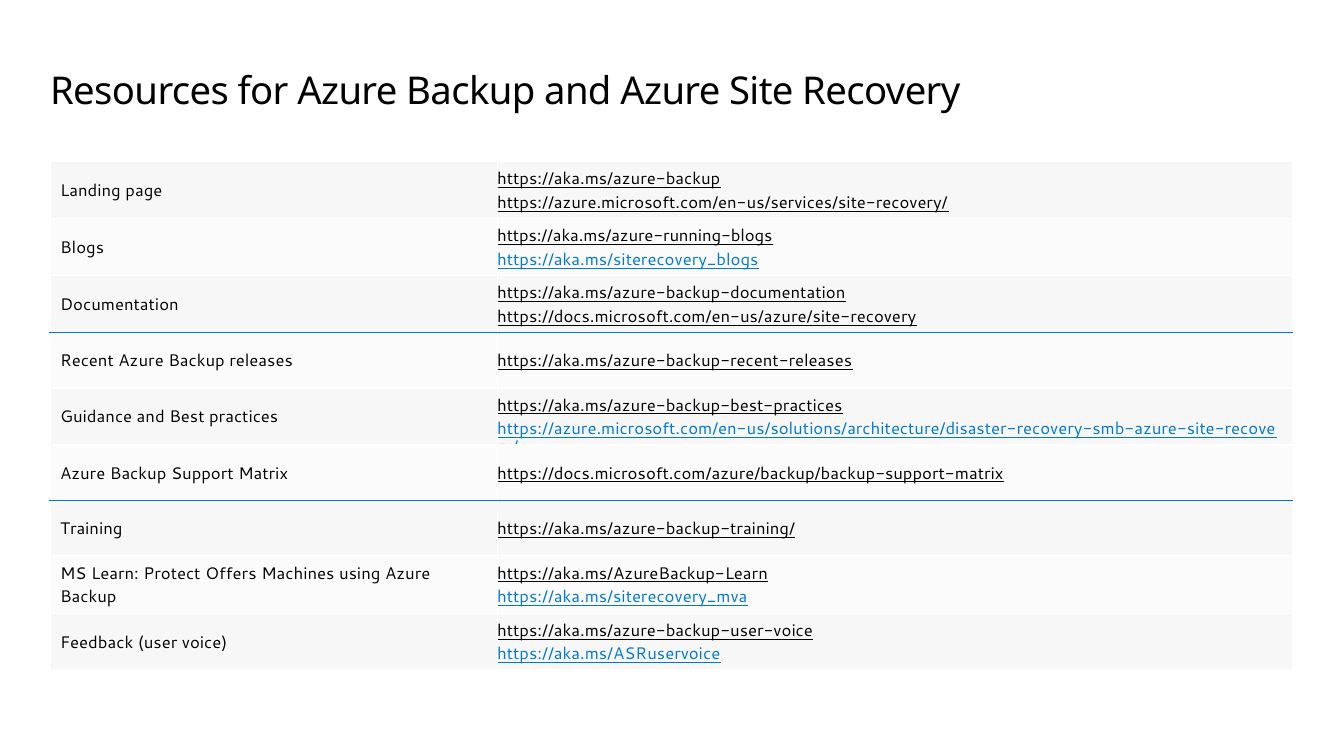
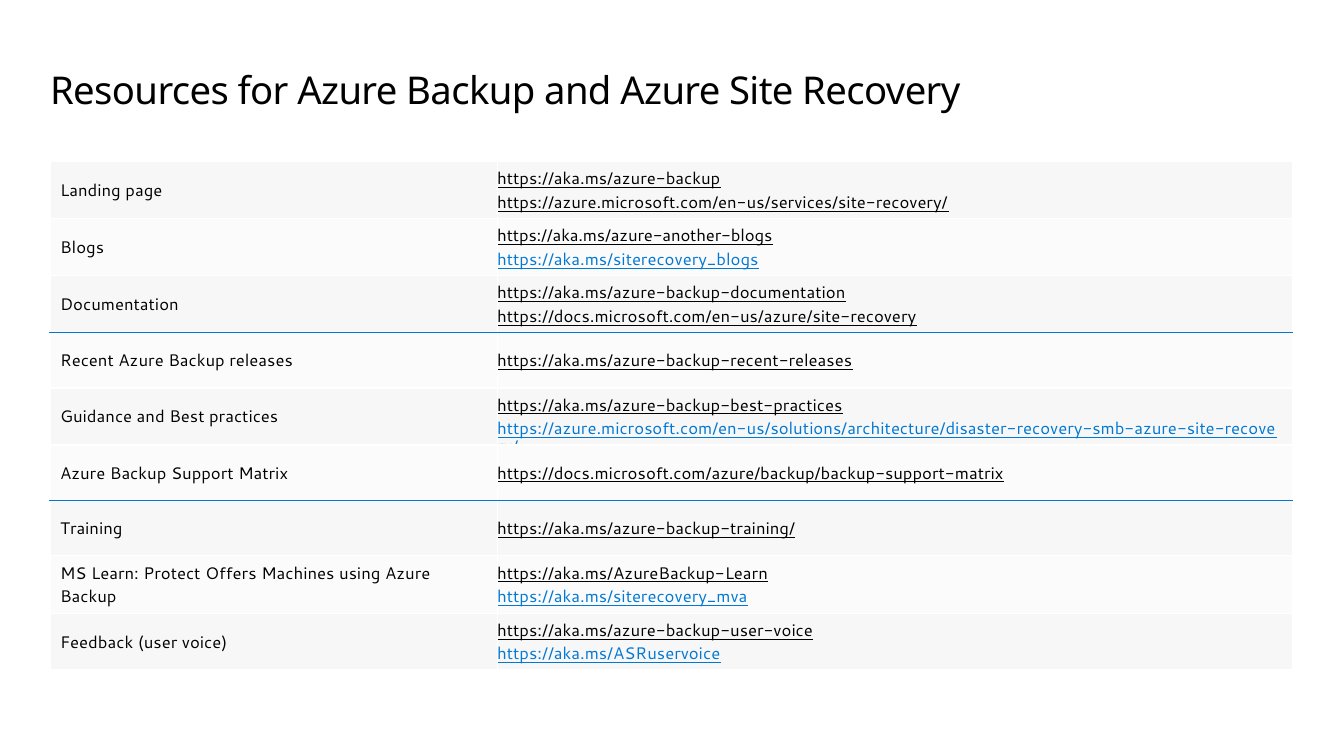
https://aka.ms/azure-running-blogs: https://aka.ms/azure-running-blogs -> https://aka.ms/azure-another-blogs
